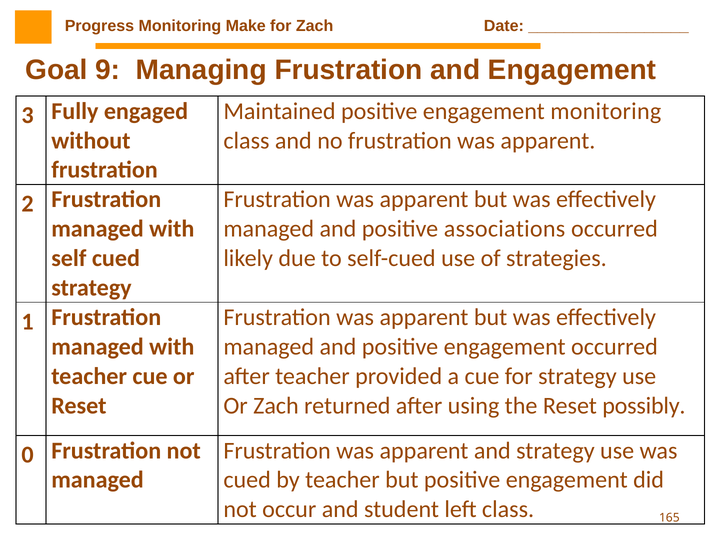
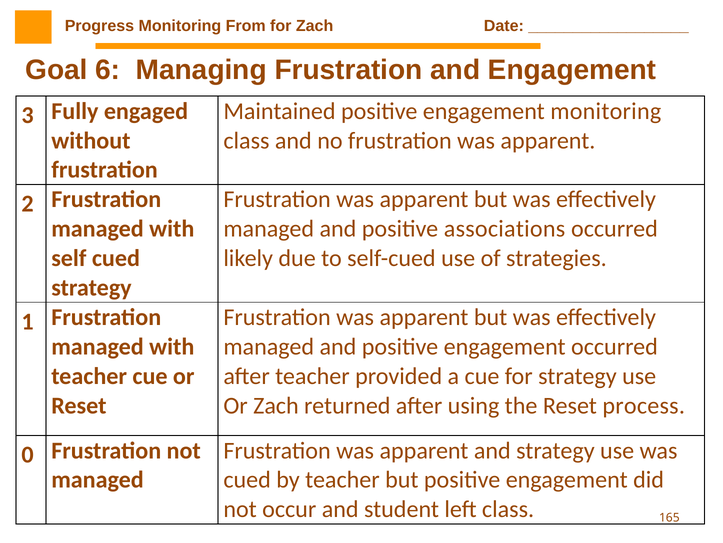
Make: Make -> From
9: 9 -> 6
possibly: possibly -> process
